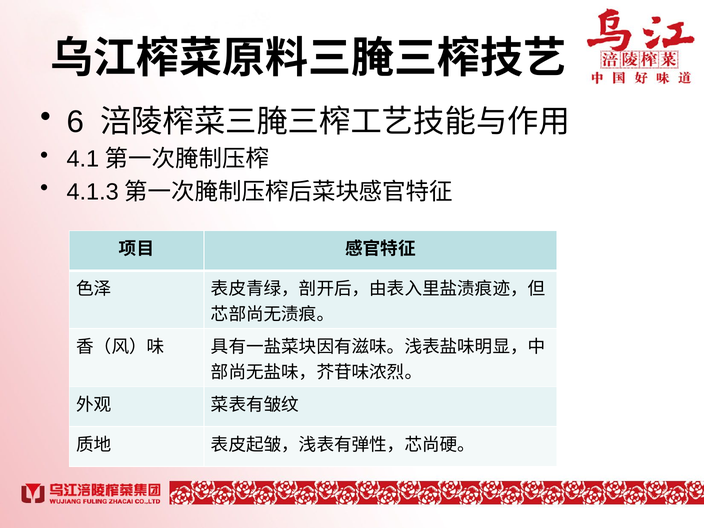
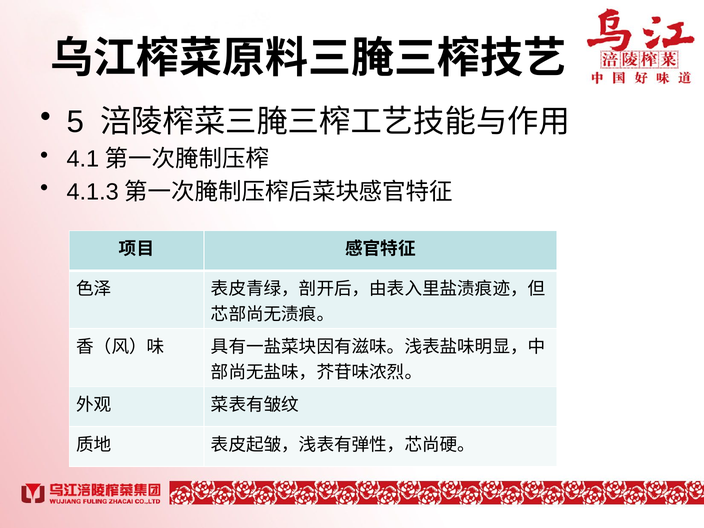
6: 6 -> 5
